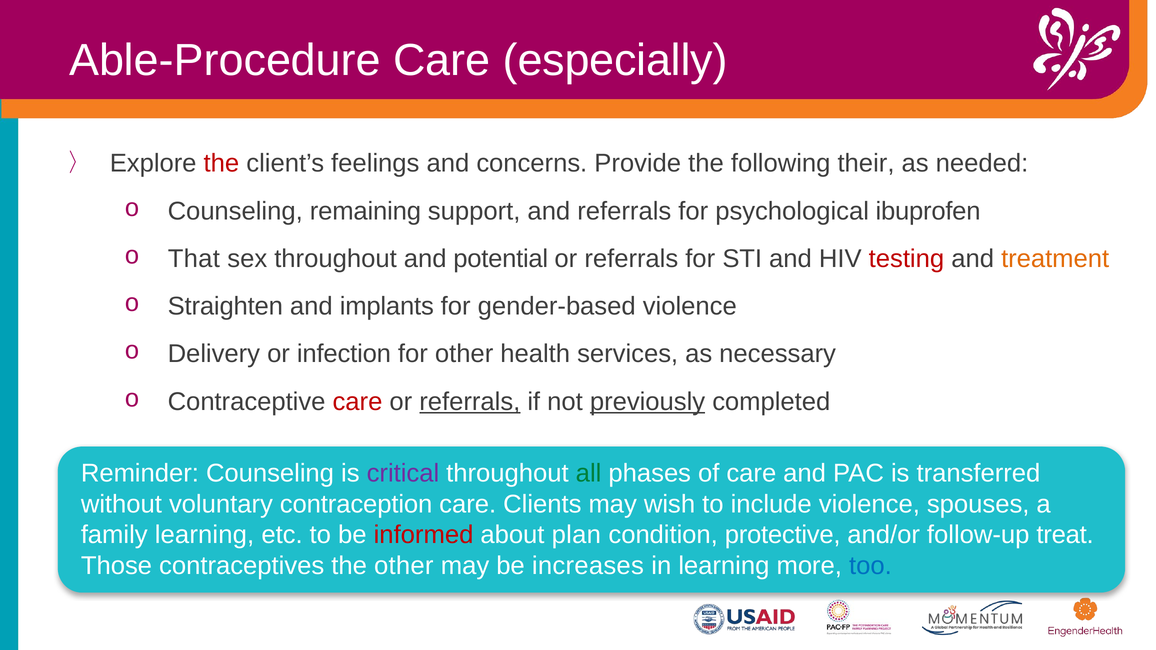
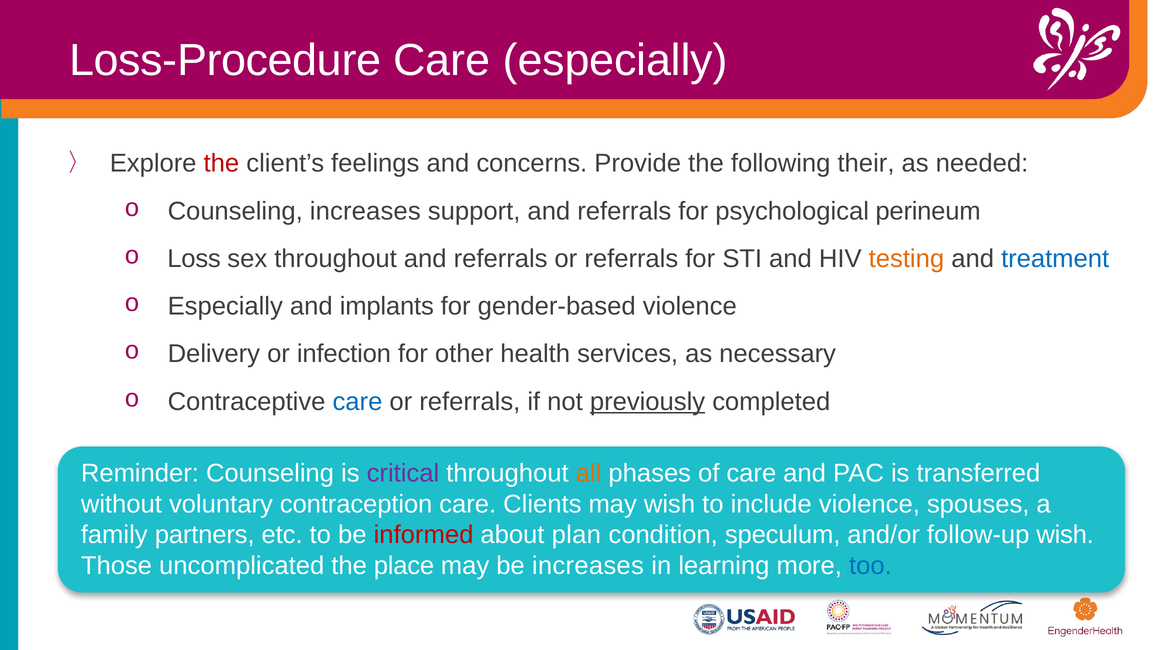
Able-Procedure: Able-Procedure -> Loss-Procedure
Counseling remaining: remaining -> increases
ibuprofen: ibuprofen -> perineum
That: That -> Loss
potential at (501, 259): potential -> referrals
testing colour: red -> orange
treatment colour: orange -> blue
Straighten at (225, 306): Straighten -> Especially
care at (357, 402) colour: red -> blue
referrals at (470, 402) underline: present -> none
all colour: green -> orange
family learning: learning -> partners
protective: protective -> speculum
follow-up treat: treat -> wish
contraceptives: contraceptives -> uncomplicated
the other: other -> place
